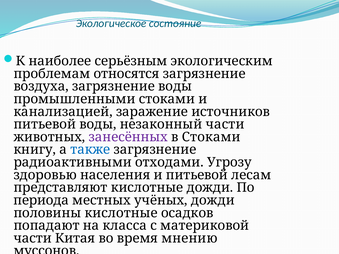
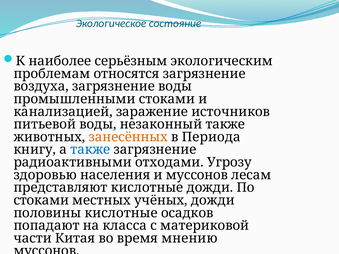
незаконный части: части -> также
занесённых colour: purple -> orange
в Стоками: Стоками -> Периода
и питьевой: питьевой -> муссонов
периода at (41, 200): периода -> стоками
